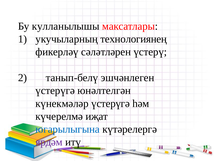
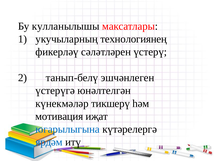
күнекмәләр үстерүгә: үстерүгә -> тикшерү
күчерелмә: күчерелмә -> мотивация
ярдәм colour: purple -> blue
